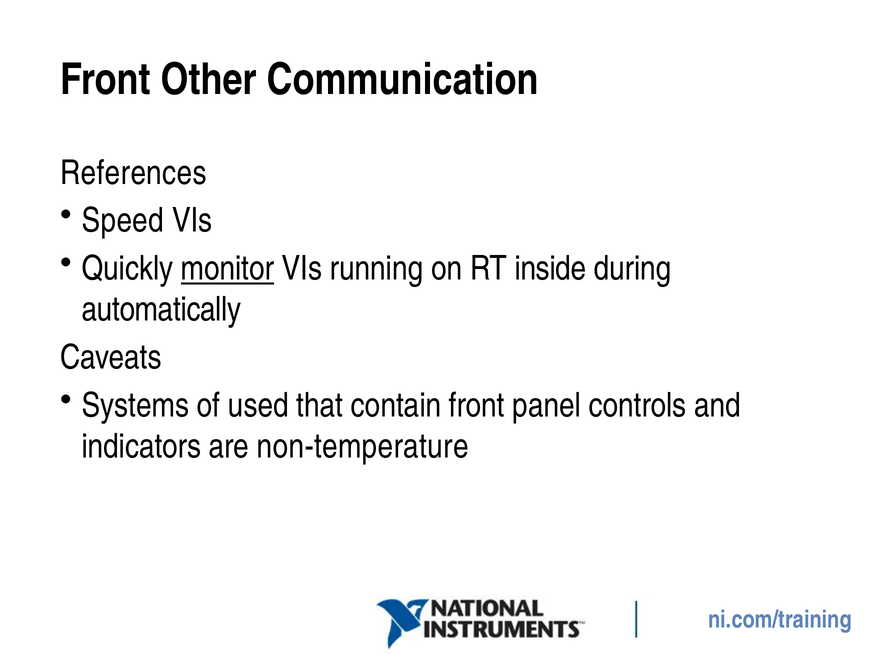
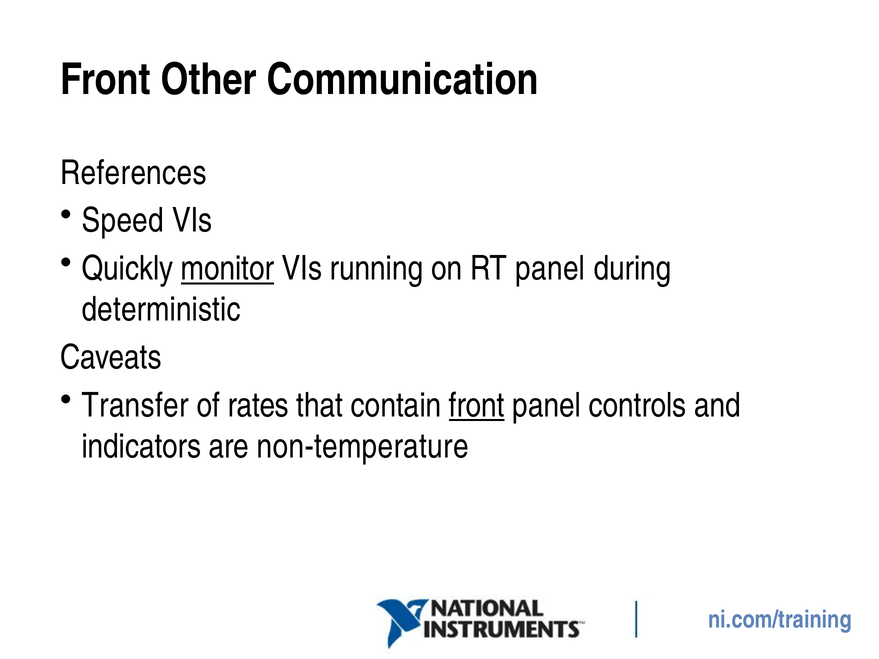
RT inside: inside -> panel
automatically: automatically -> deterministic
Systems: Systems -> Transfer
used: used -> rates
front at (477, 406) underline: none -> present
